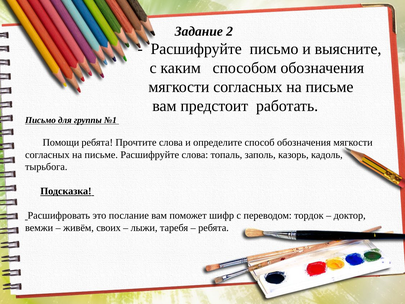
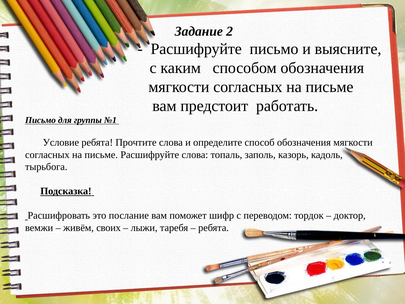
Помощи: Помощи -> Условие
